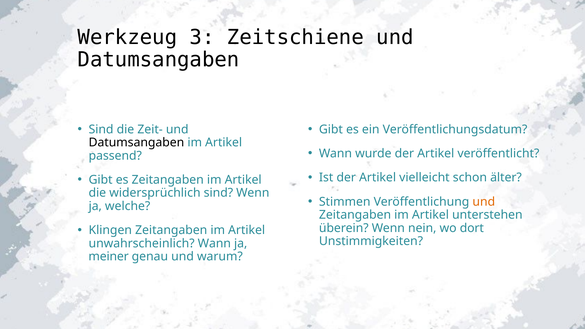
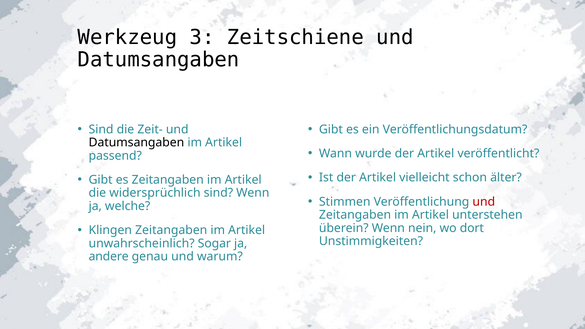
und at (484, 202) colour: orange -> red
unwahrscheinlich Wann: Wann -> Sogar
meiner: meiner -> andere
